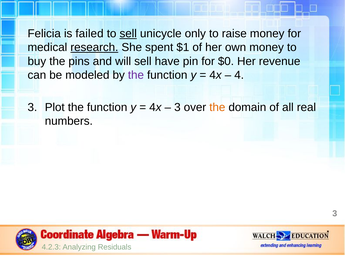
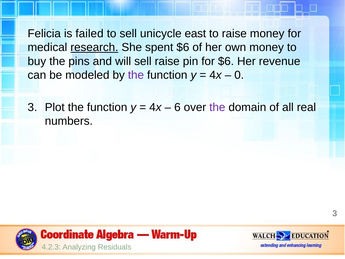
sell at (128, 34) underline: present -> none
only: only -> east
spent $1: $1 -> $6
sell have: have -> raise
for $0: $0 -> $6
4: 4 -> 0
3 at (177, 107): 3 -> 6
the at (217, 107) colour: orange -> purple
